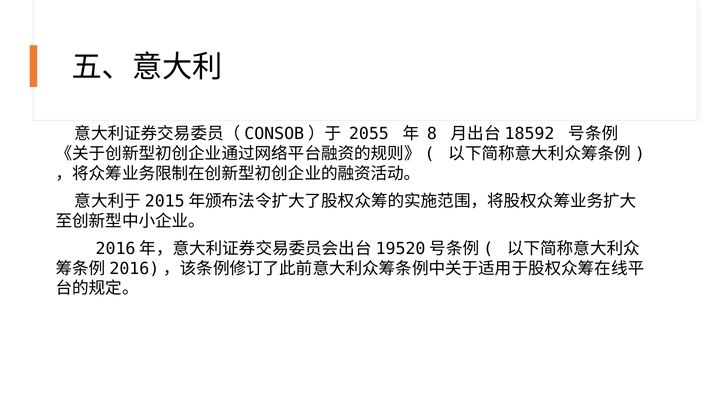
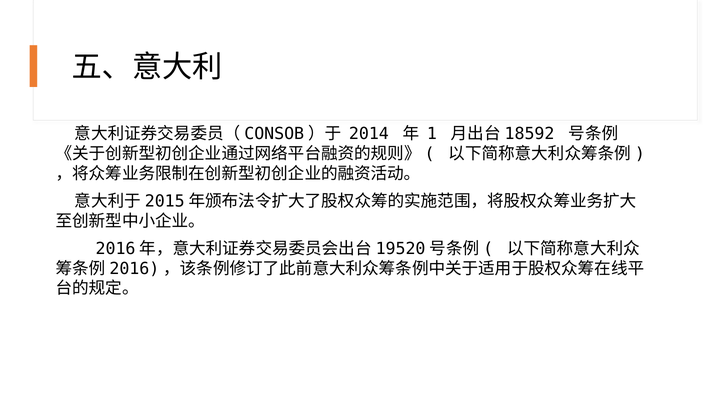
2055: 2055 -> 2014
8: 8 -> 1
